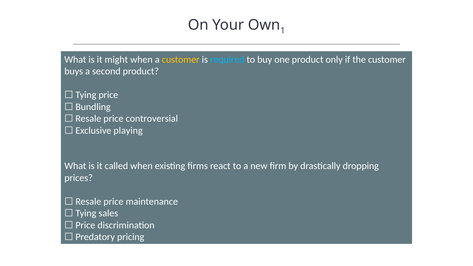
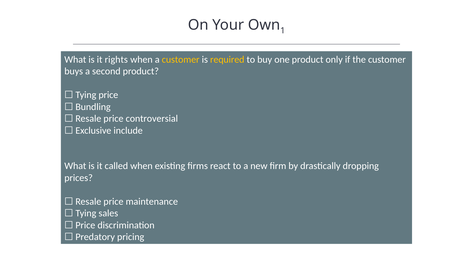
might: might -> rights
required colour: light blue -> yellow
playing: playing -> include
